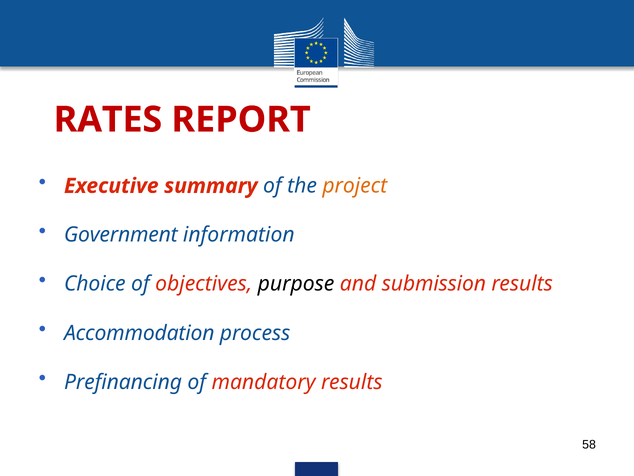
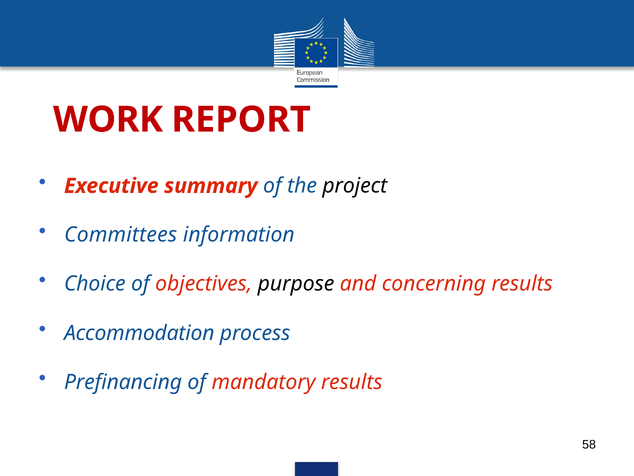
RATES: RATES -> WORK
project colour: orange -> black
Government: Government -> Committees
submission: submission -> concerning
